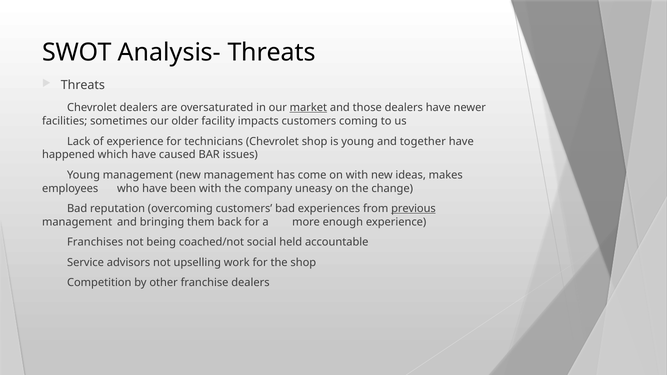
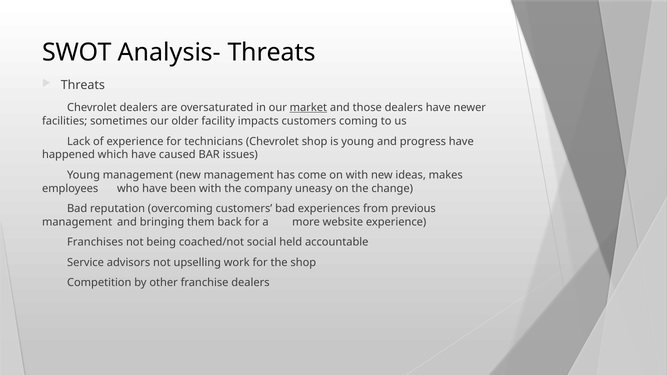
together: together -> progress
previous underline: present -> none
enough: enough -> website
